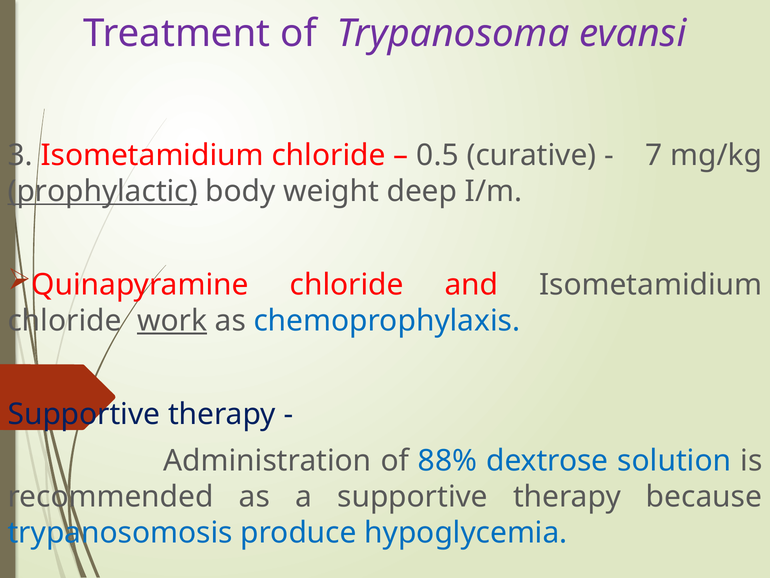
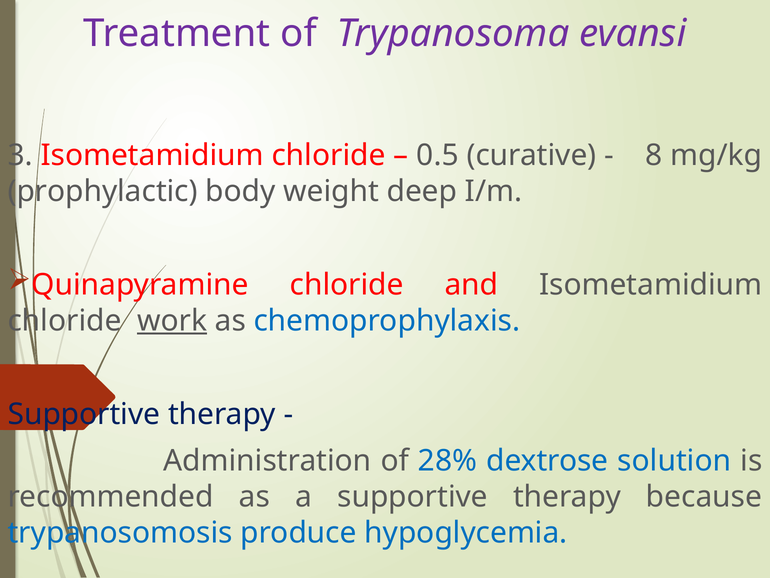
7: 7 -> 8
prophylactic underline: present -> none
88%: 88% -> 28%
